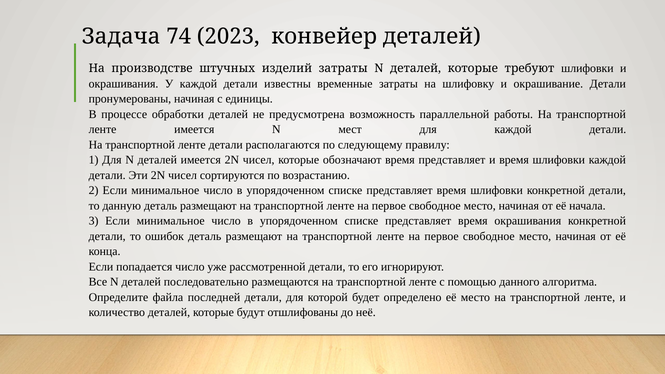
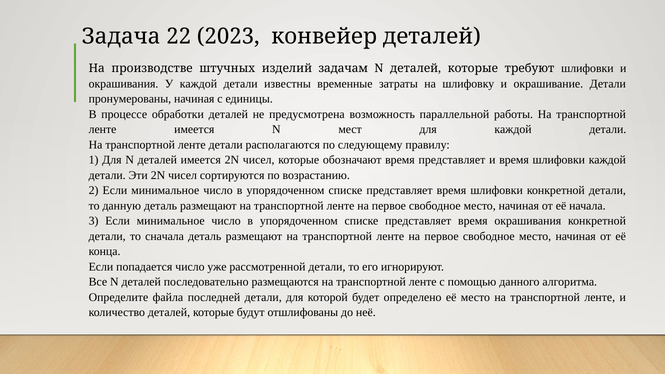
74: 74 -> 22
изделий затраты: затраты -> задачам
ошибок: ошибок -> сначала
